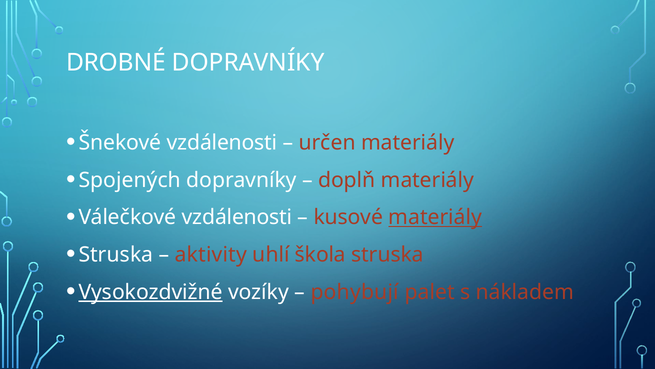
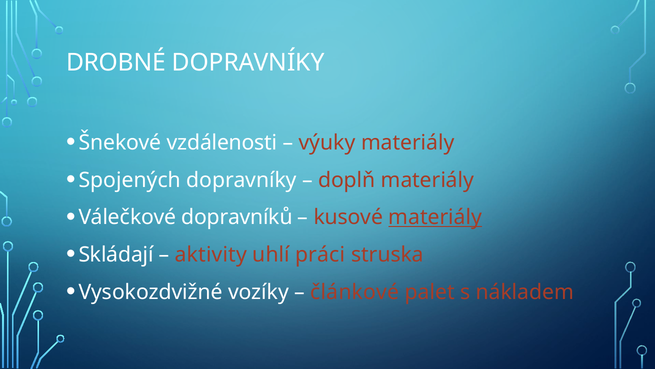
určen: určen -> výuky
Válečkové vzdálenosti: vzdálenosti -> dopravníků
Struska at (116, 254): Struska -> Skládají
škola: škola -> práci
Vysokozdvižné underline: present -> none
pohybují: pohybují -> článkové
